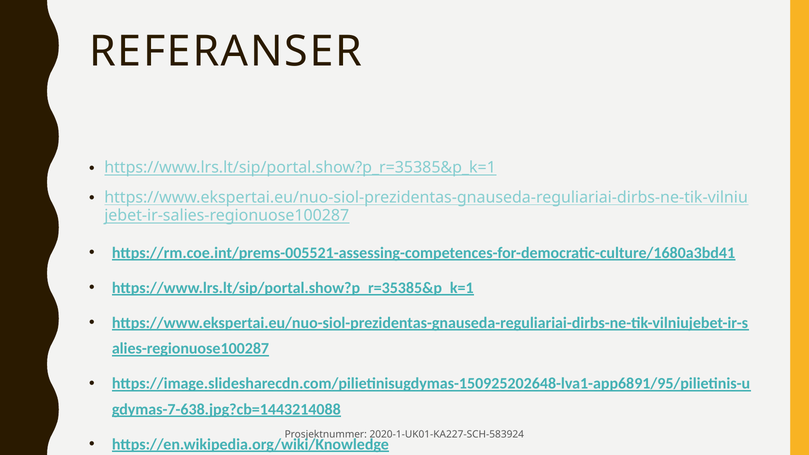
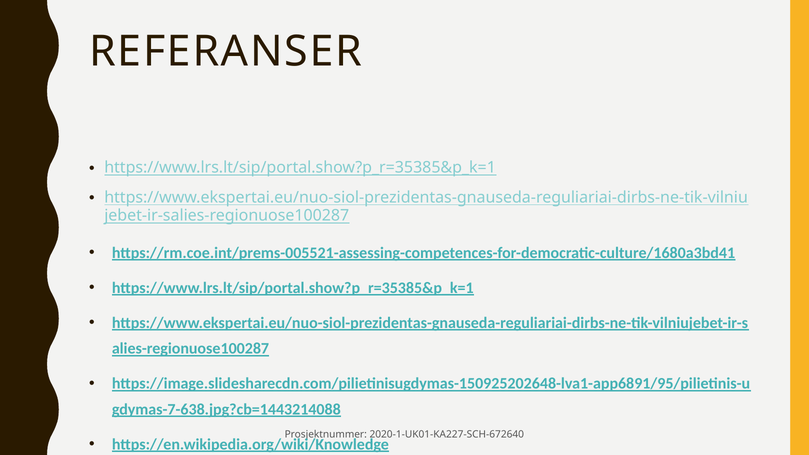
2020-1-UK01-KA227-SCH-583924: 2020-1-UK01-KA227-SCH-583924 -> 2020-1-UK01-KA227-SCH-672640
